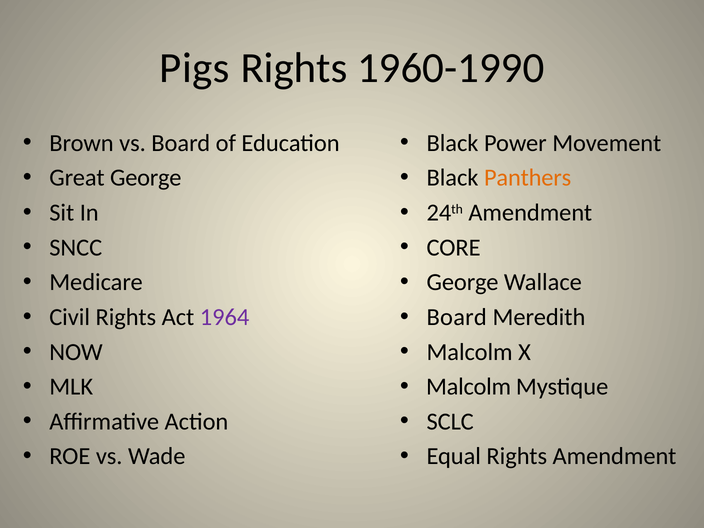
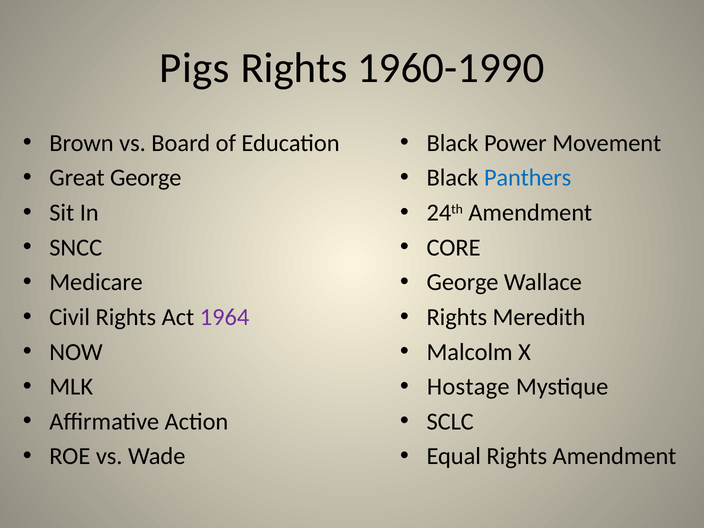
Panthers colour: orange -> blue
Board at (457, 317): Board -> Rights
Malcolm at (469, 387): Malcolm -> Hostage
